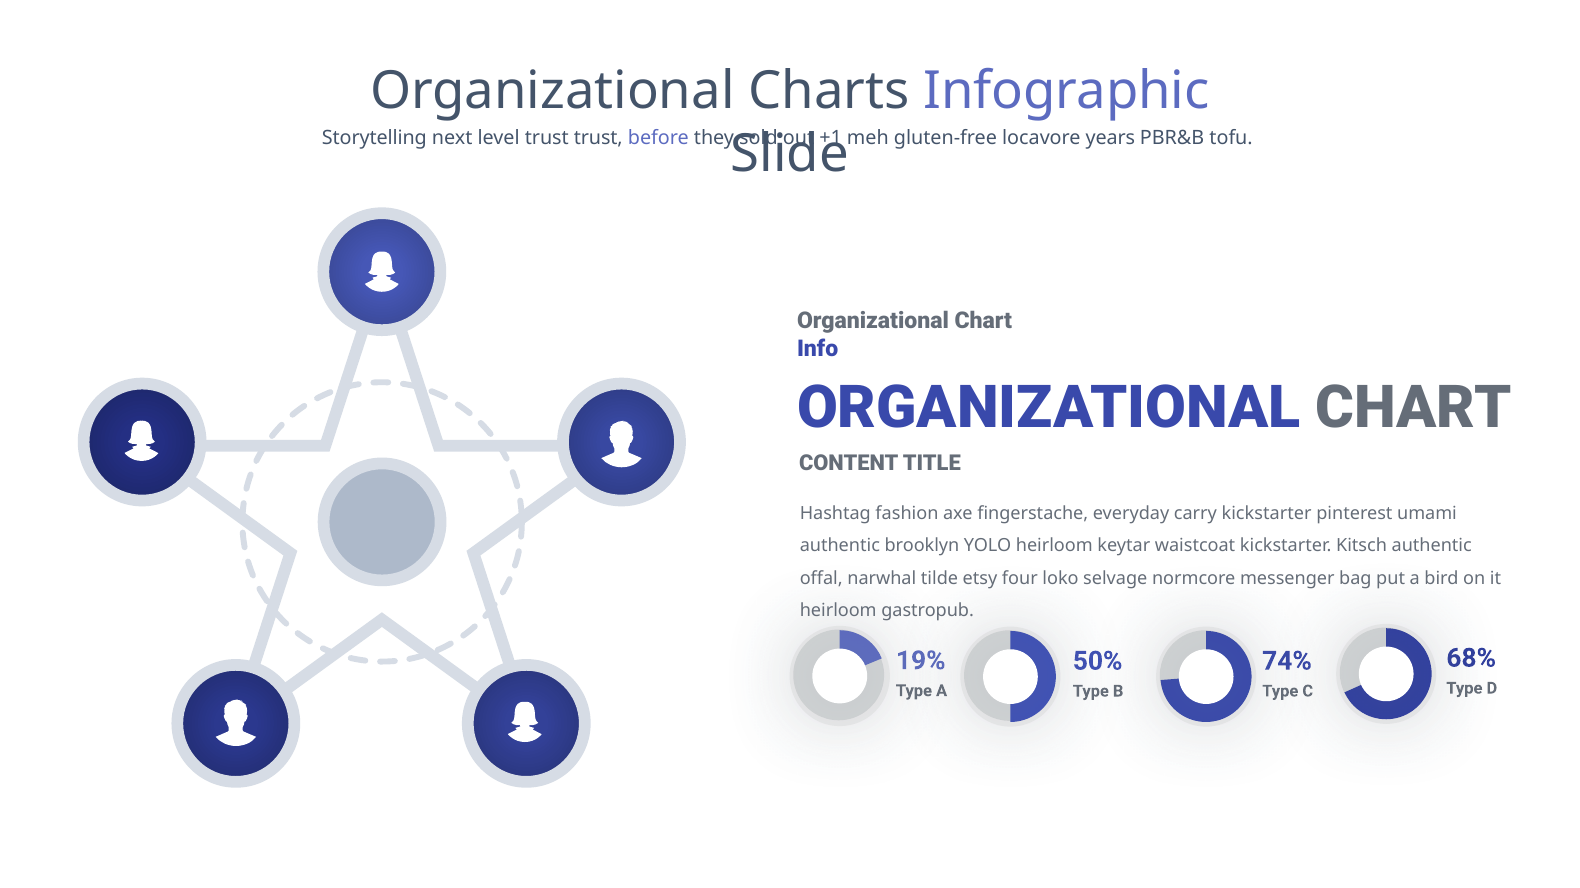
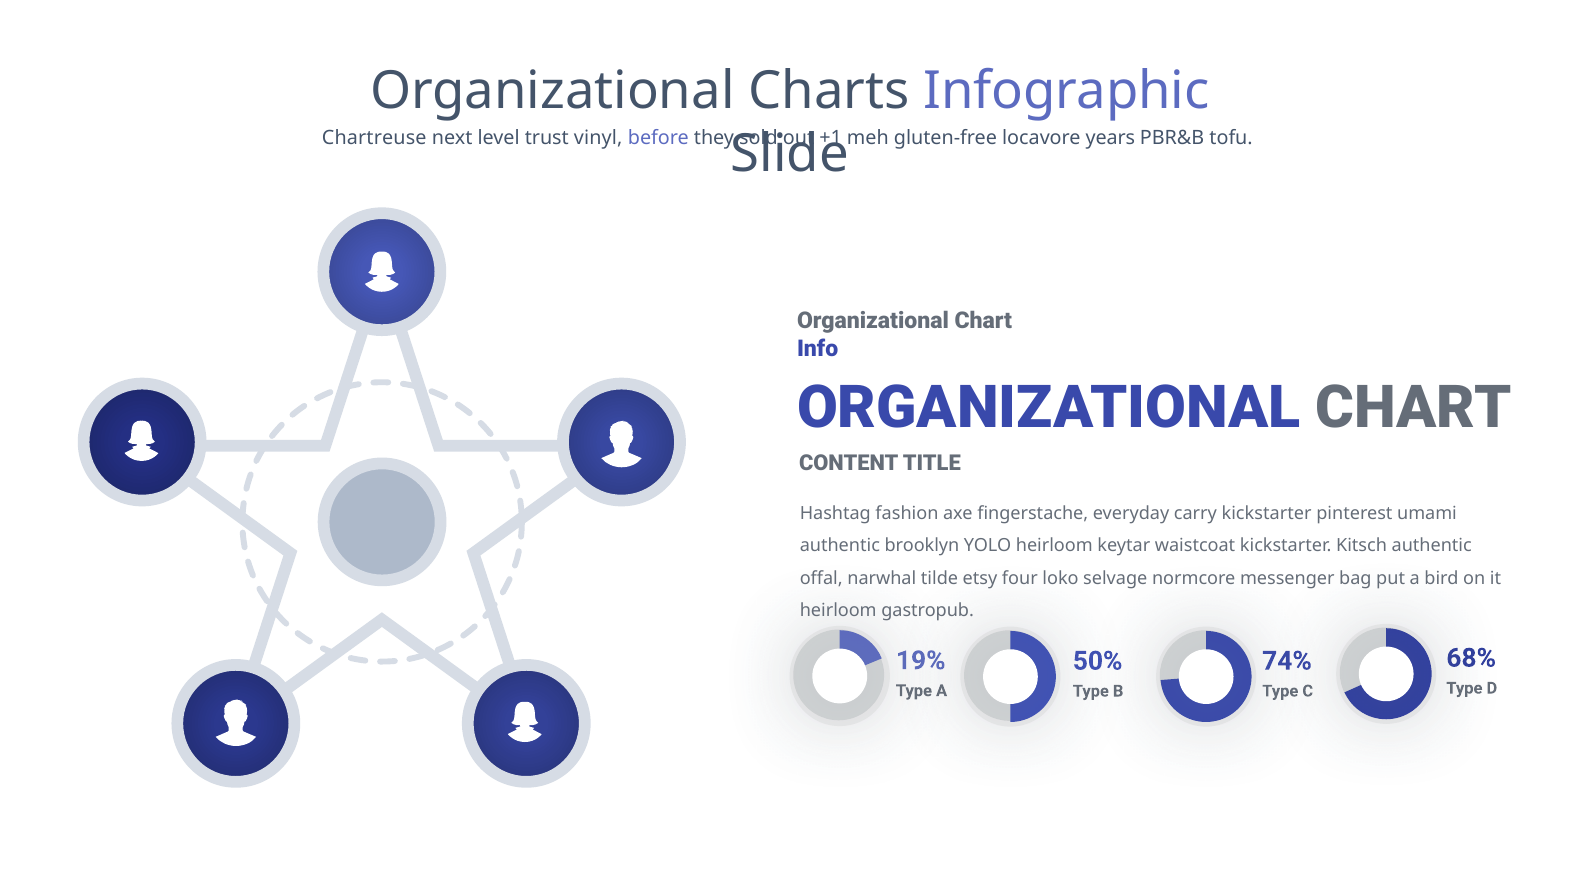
Storytelling: Storytelling -> Chartreuse
trust trust: trust -> vinyl
